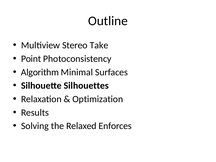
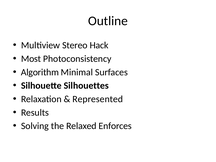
Take: Take -> Hack
Point: Point -> Most
Optimization: Optimization -> Represented
